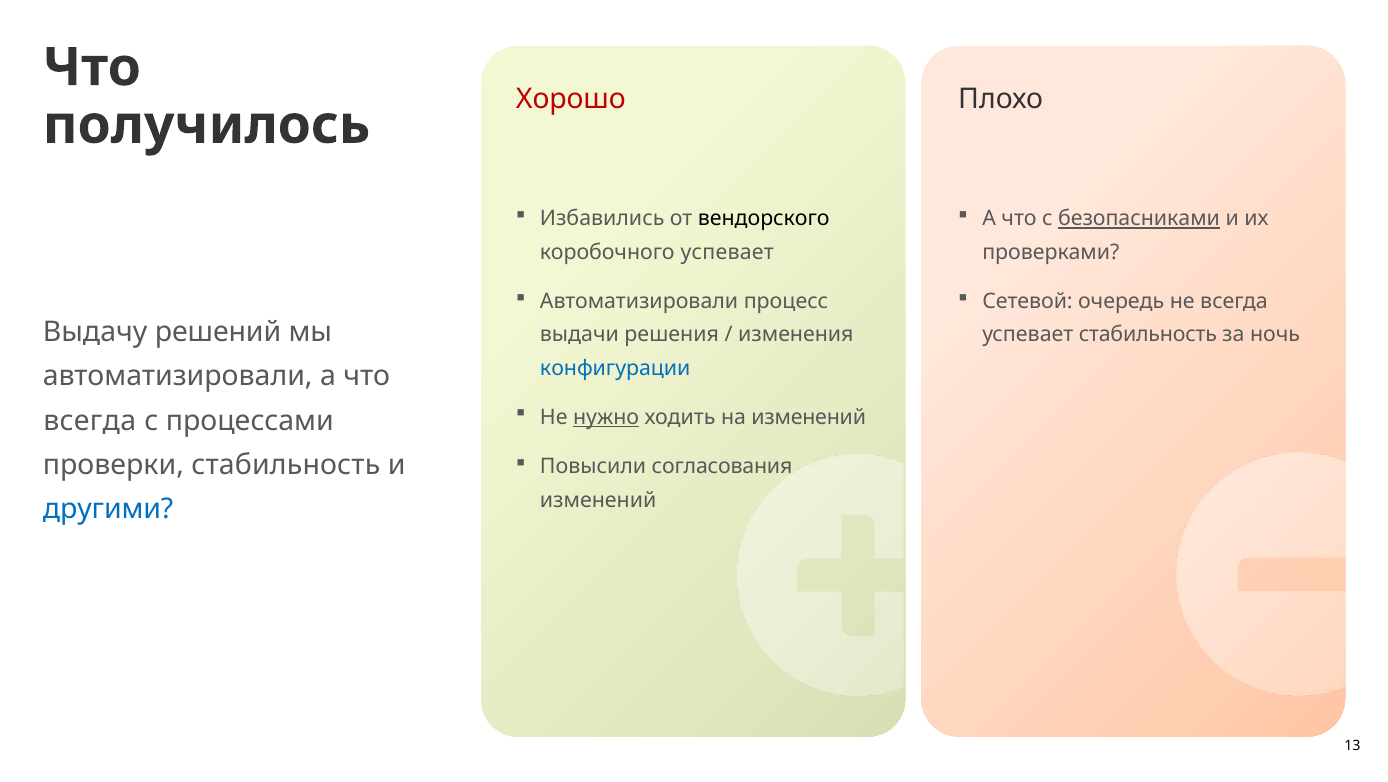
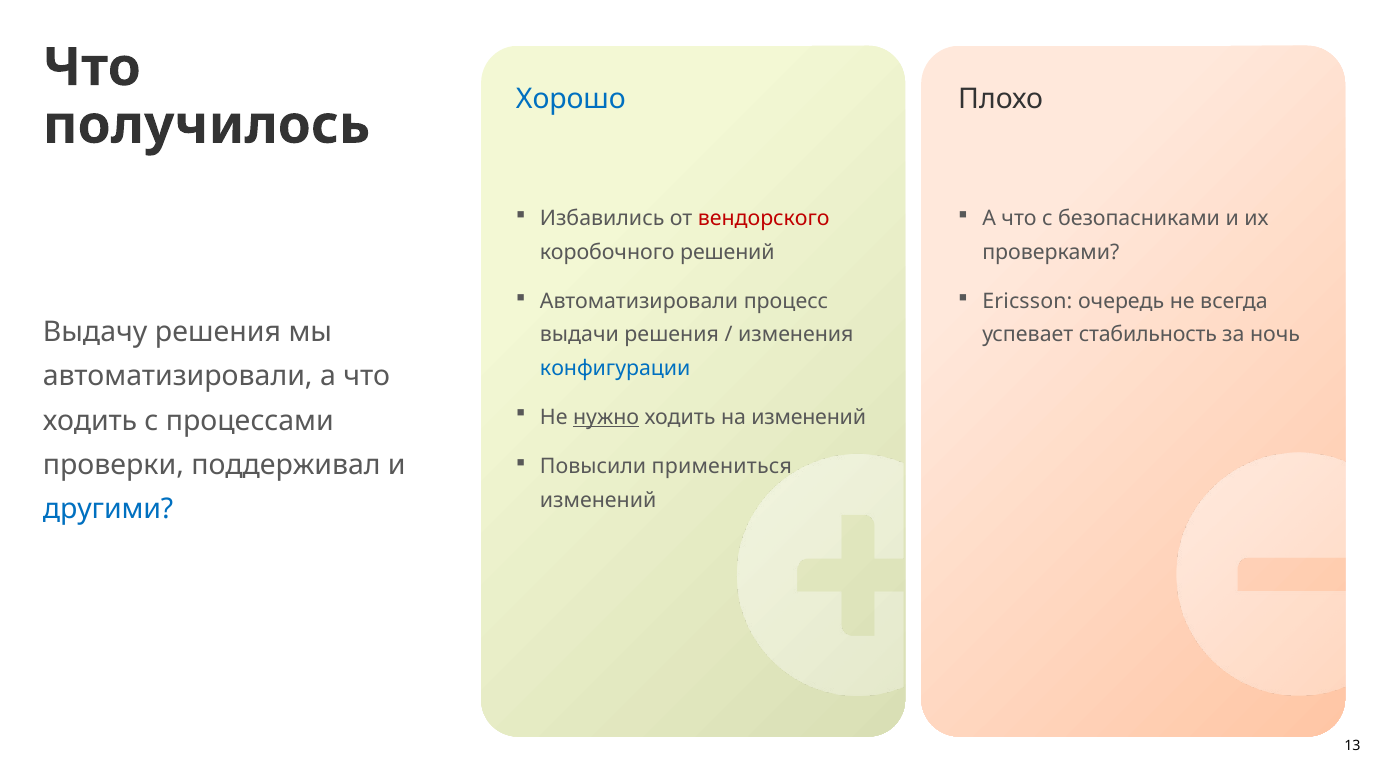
Хорошо colour: red -> blue
вендорского colour: black -> red
безопасниками underline: present -> none
коробочного успевает: успевает -> решений
Сетевой: Сетевой -> Ericsson
Выдачу решений: решений -> решения
всегда at (90, 421): всегда -> ходить
согласования: согласования -> примениться
проверки стабильность: стабильность -> поддерживал
